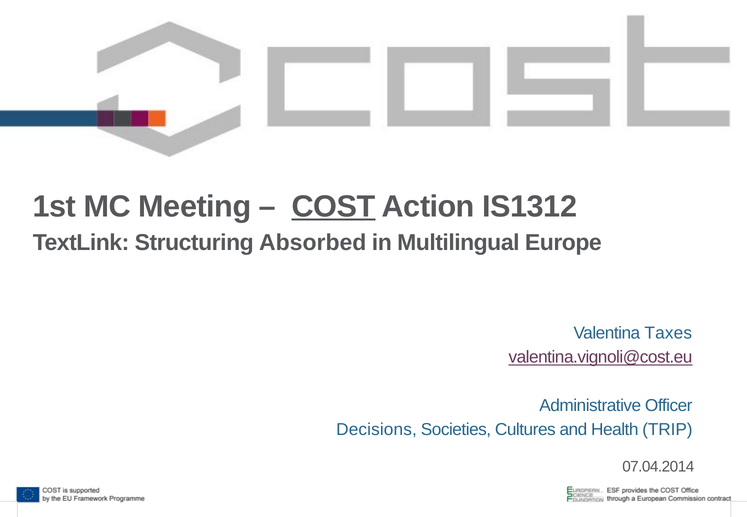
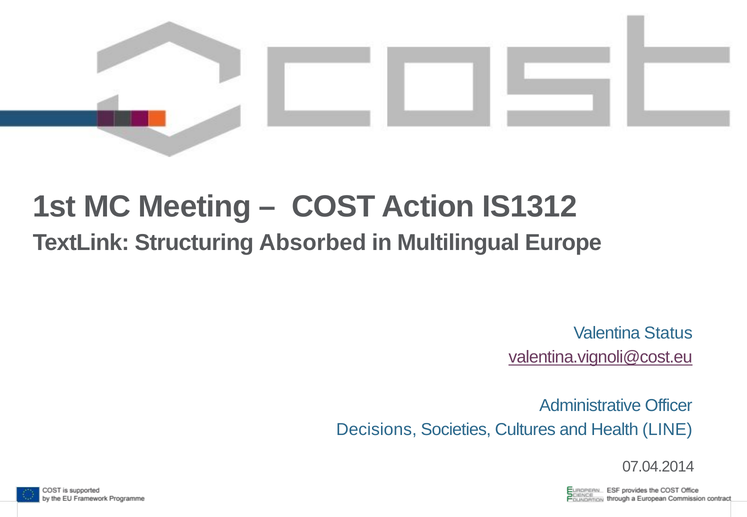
COST underline: present -> none
Taxes: Taxes -> Status
TRIP: TRIP -> LINE
